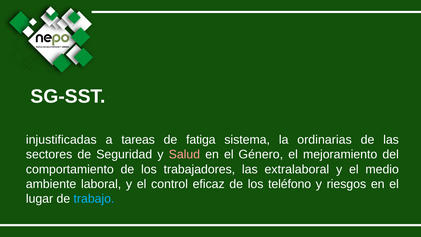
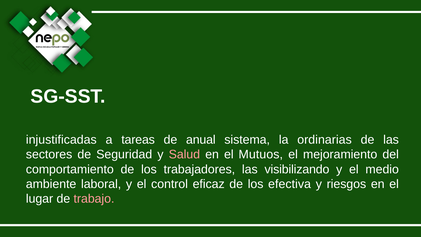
fatiga: fatiga -> anual
Género: Género -> Mutuos
extralaboral: extralaboral -> visibilizando
teléfono: teléfono -> efectiva
trabajo colour: light blue -> pink
